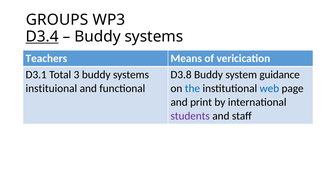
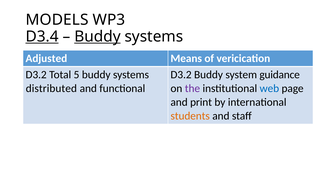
GROUPS: GROUPS -> MODELS
Buddy at (97, 37) underline: none -> present
Teachers: Teachers -> Adjusted
D3.1 at (36, 75): D3.1 -> D3.2
3: 3 -> 5
D3.8 at (181, 75): D3.8 -> D3.2
instituional: instituional -> distributed
the colour: blue -> purple
students colour: purple -> orange
